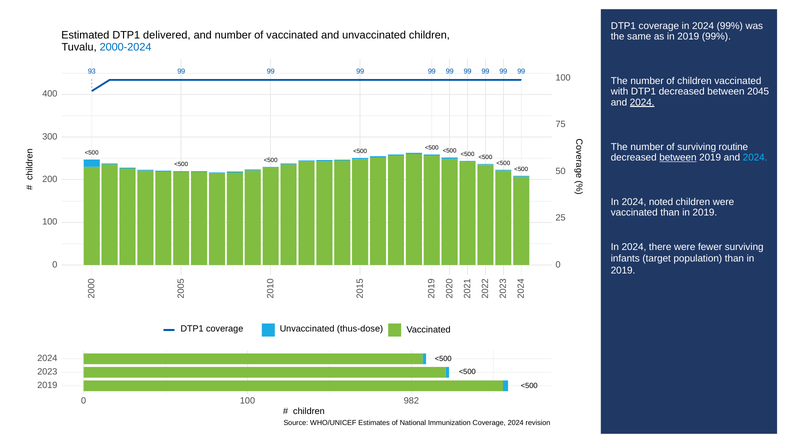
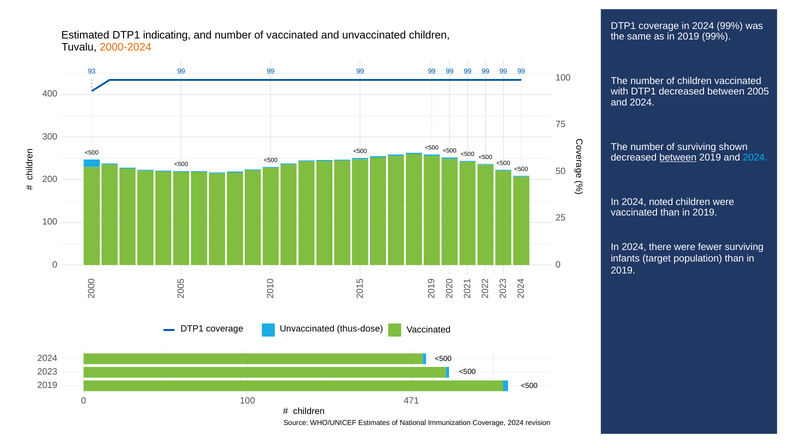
delivered: delivered -> indicating
2000-2024 colour: blue -> orange
2045: 2045 -> 2005
2024 at (642, 102) underline: present -> none
routine: routine -> shown
982: 982 -> 471
